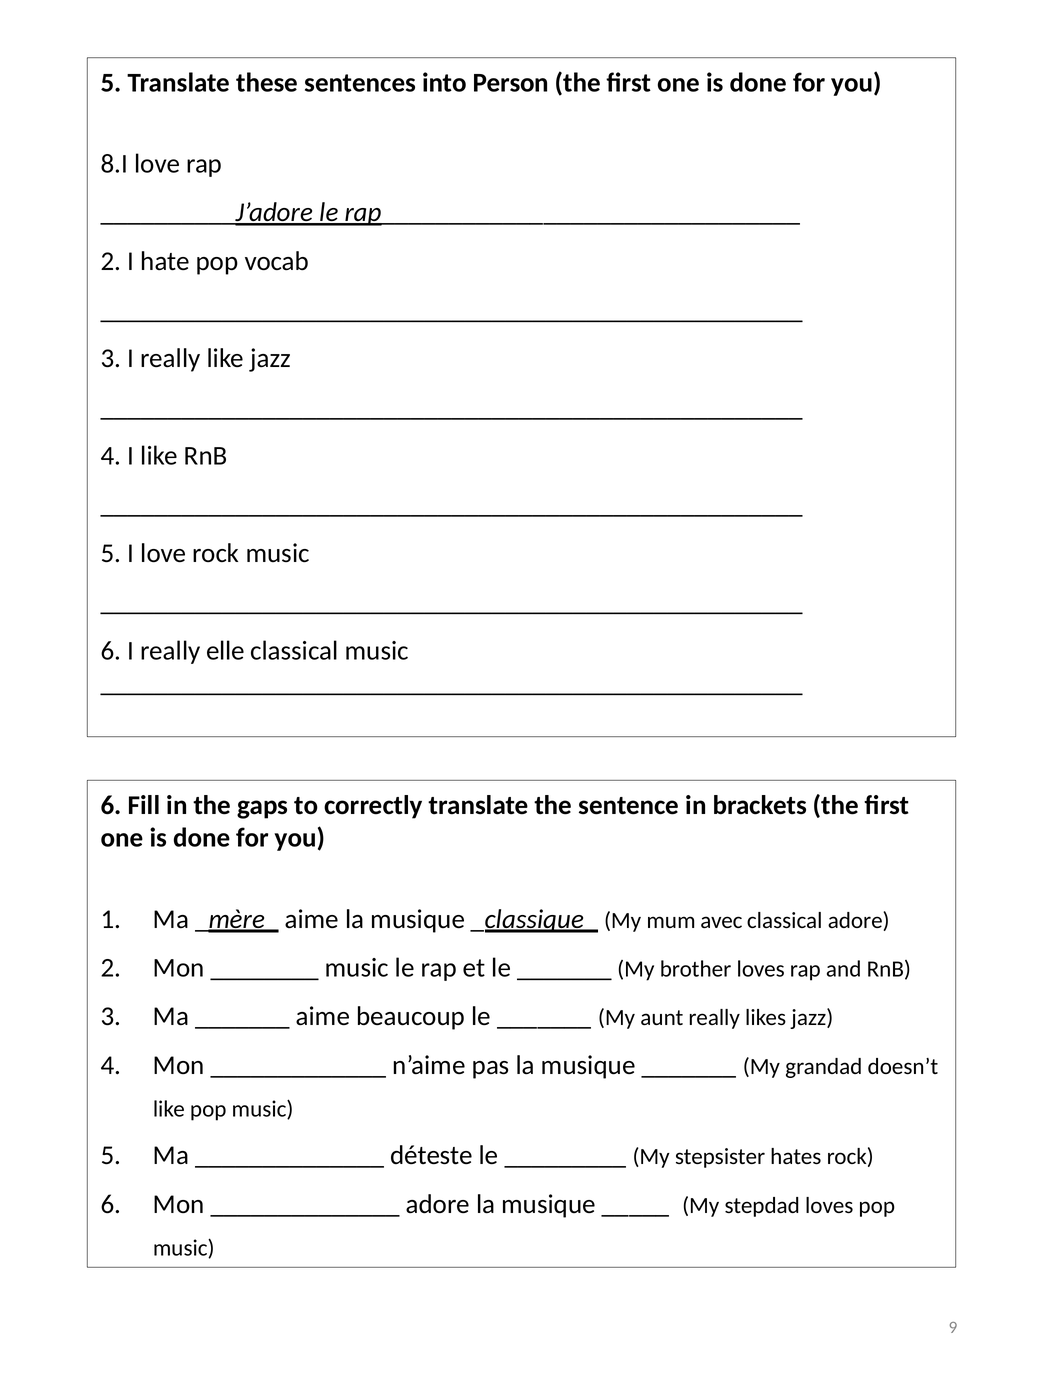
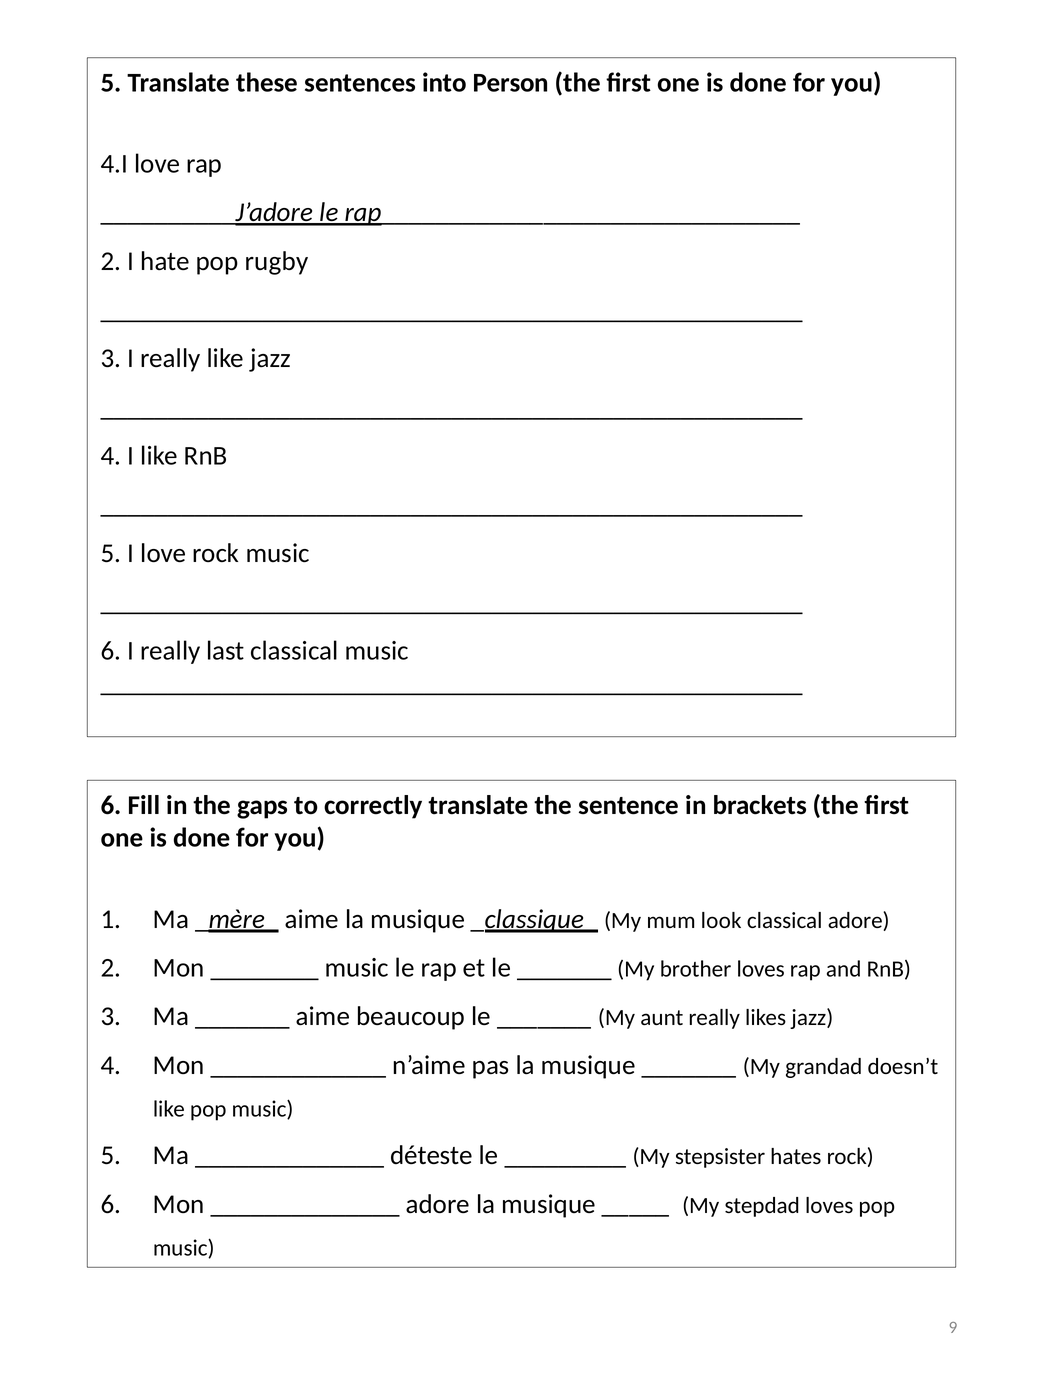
8.I: 8.I -> 4.I
vocab: vocab -> rugby
elle: elle -> last
avec: avec -> look
